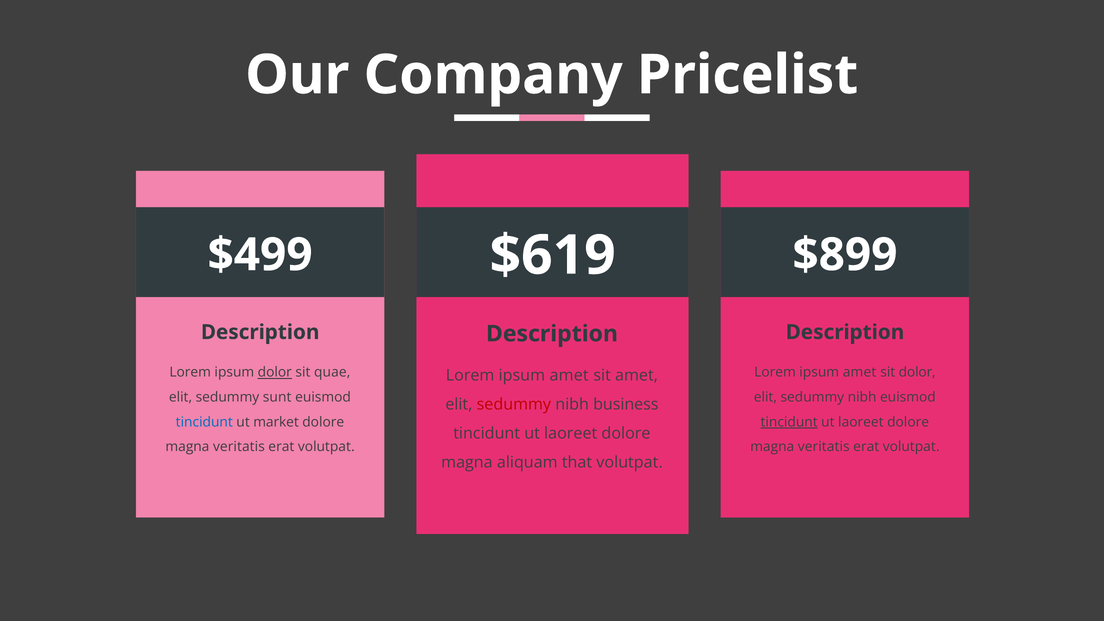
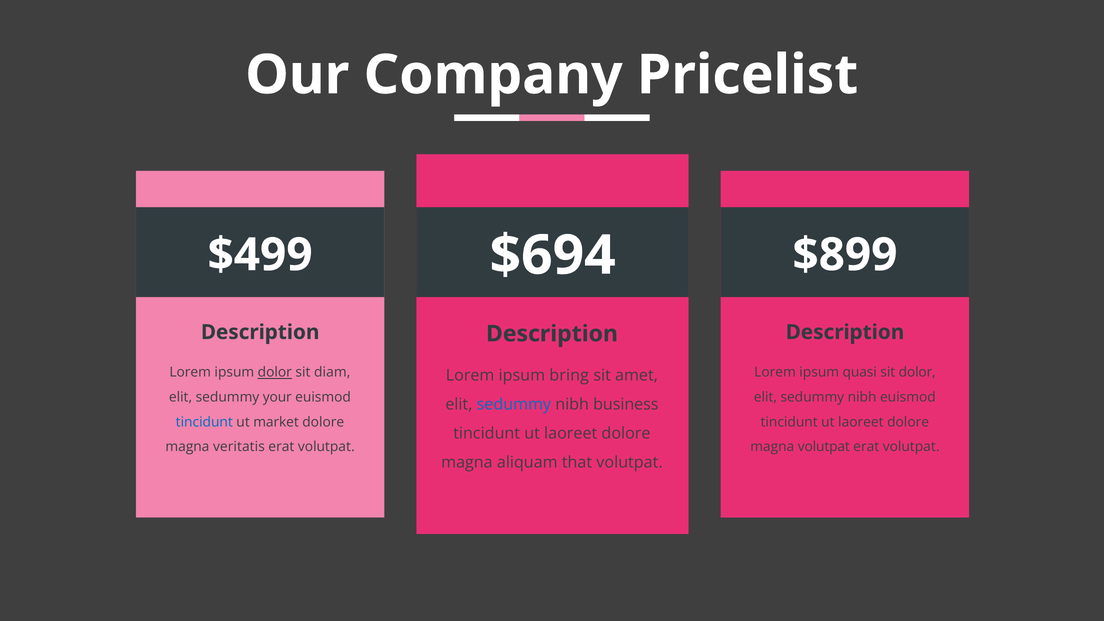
$619: $619 -> $694
quae: quae -> diam
amet at (860, 372): amet -> quasi
amet at (569, 375): amet -> bring
sunt: sunt -> your
sedummy at (514, 404) colour: red -> blue
tincidunt at (789, 422) underline: present -> none
veritatis at (824, 447): veritatis -> volutpat
